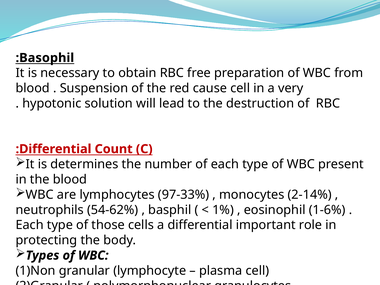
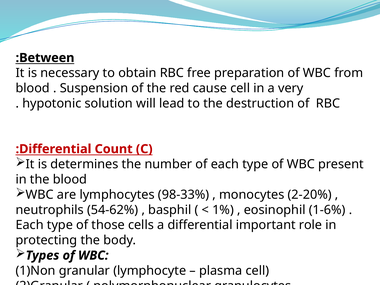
Basophil: Basophil -> Between
97-33%: 97-33% -> 98-33%
2-14%: 2-14% -> 2-20%
